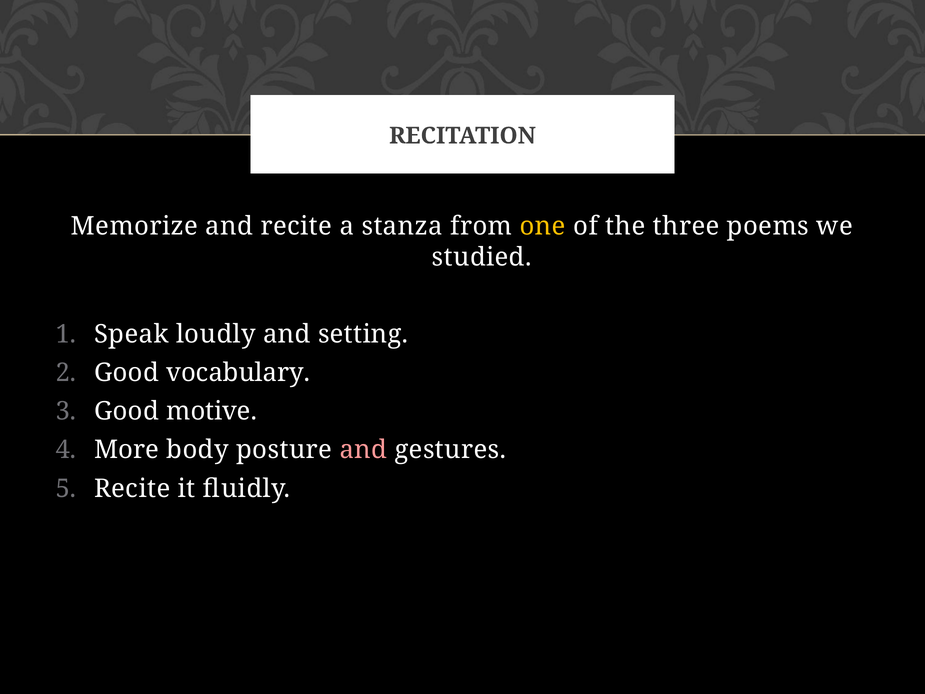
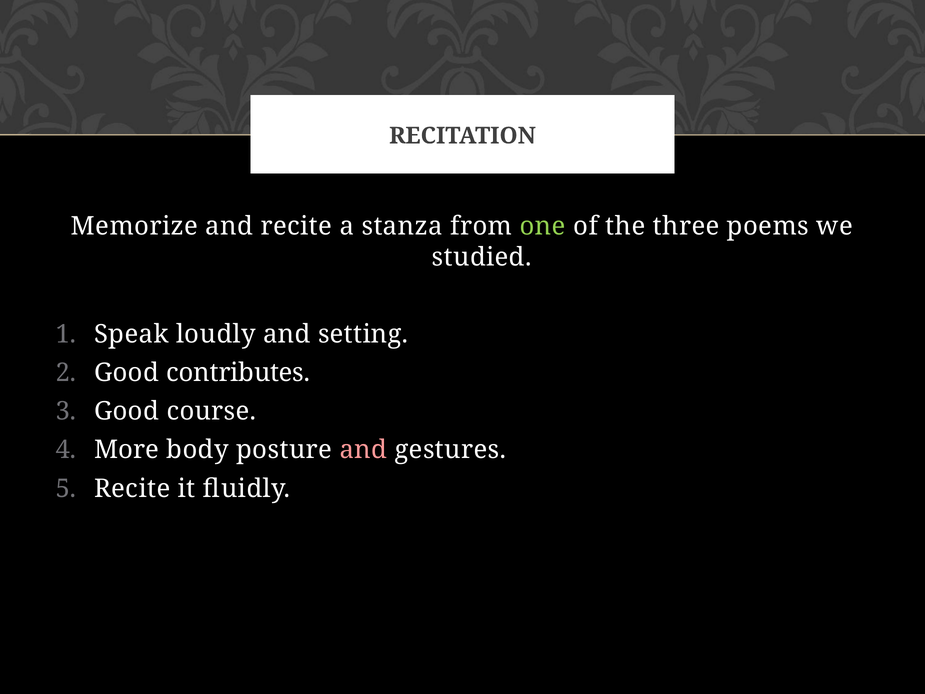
one colour: yellow -> light green
vocabulary: vocabulary -> contributes
motive: motive -> course
